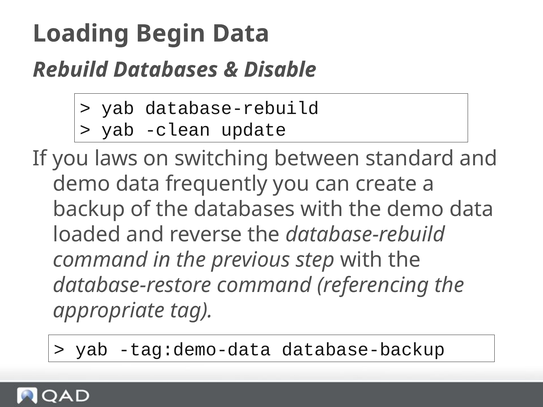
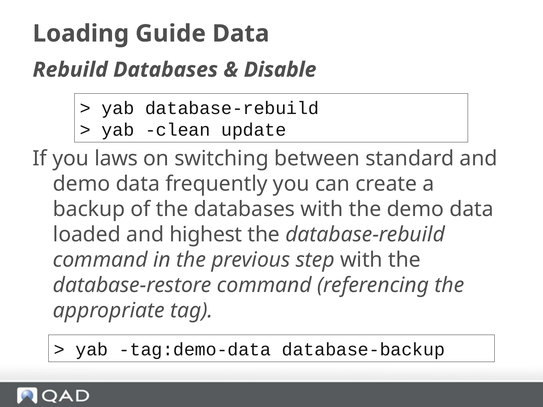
Begin: Begin -> Guide
reverse: reverse -> highest
